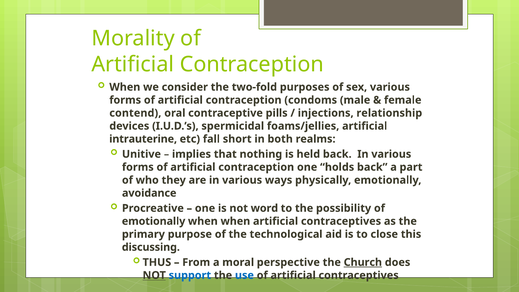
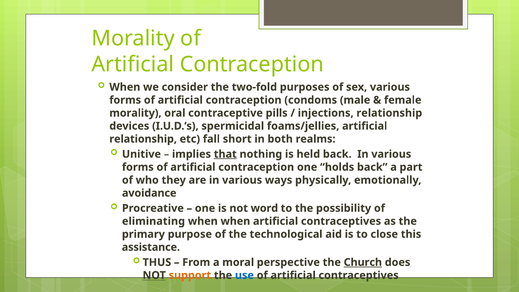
contend at (135, 113): contend -> morality
intrauterine at (143, 139): intrauterine -> relationship
that underline: none -> present
emotionally at (154, 221): emotionally -> eliminating
discussing: discussing -> assistance
support colour: blue -> orange
